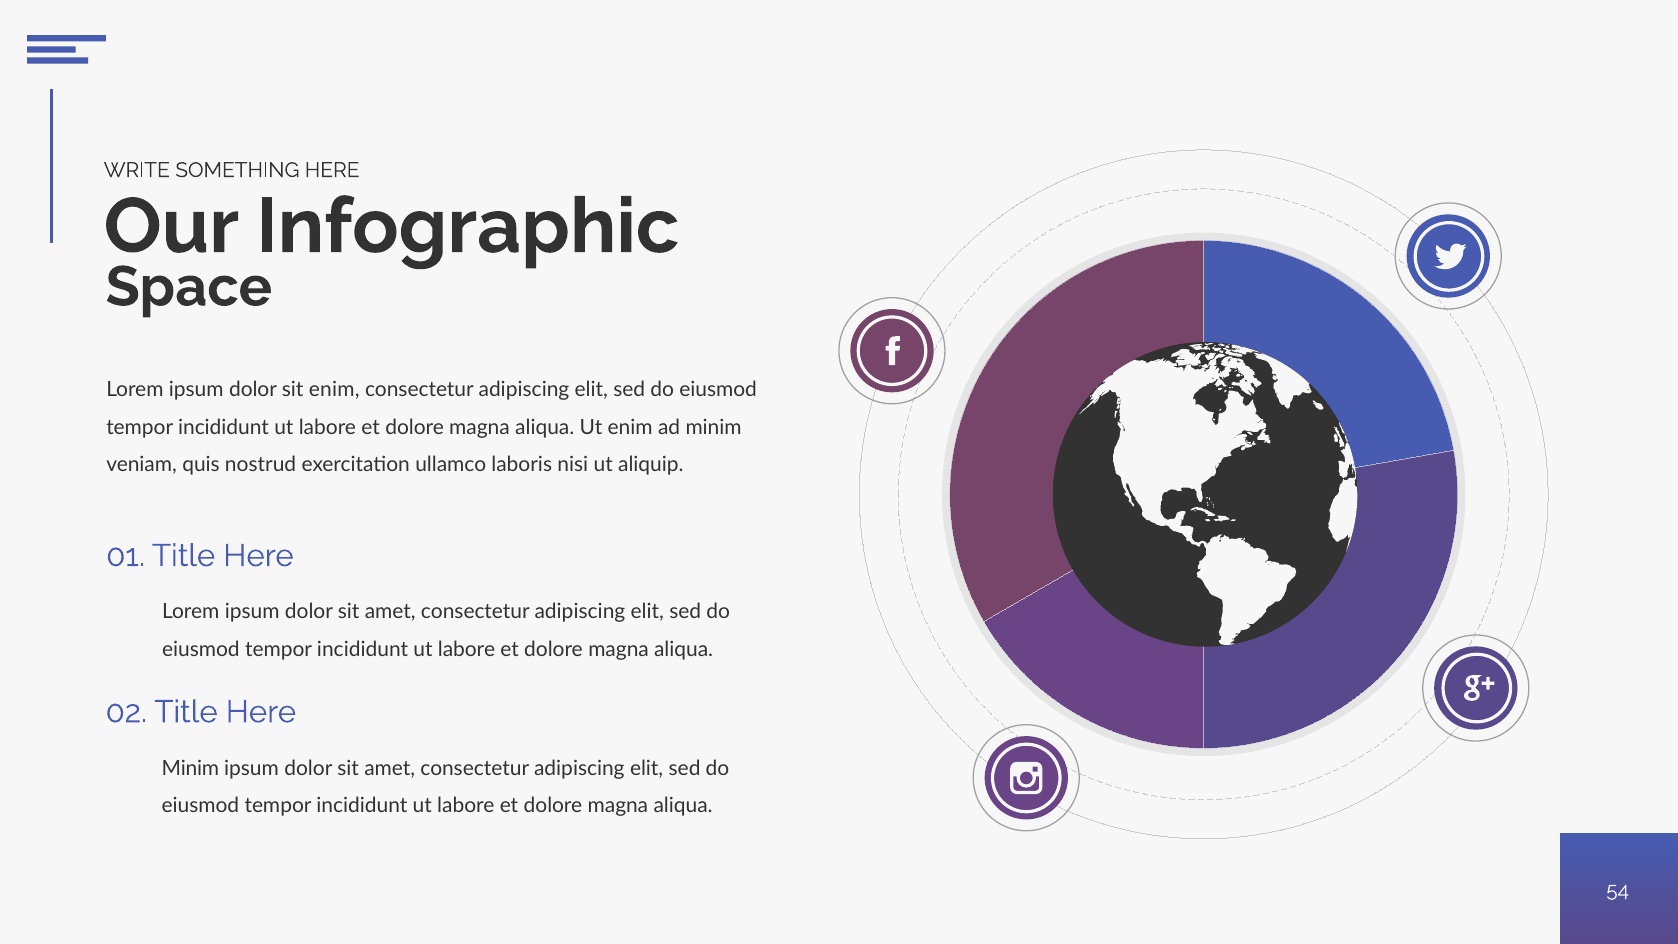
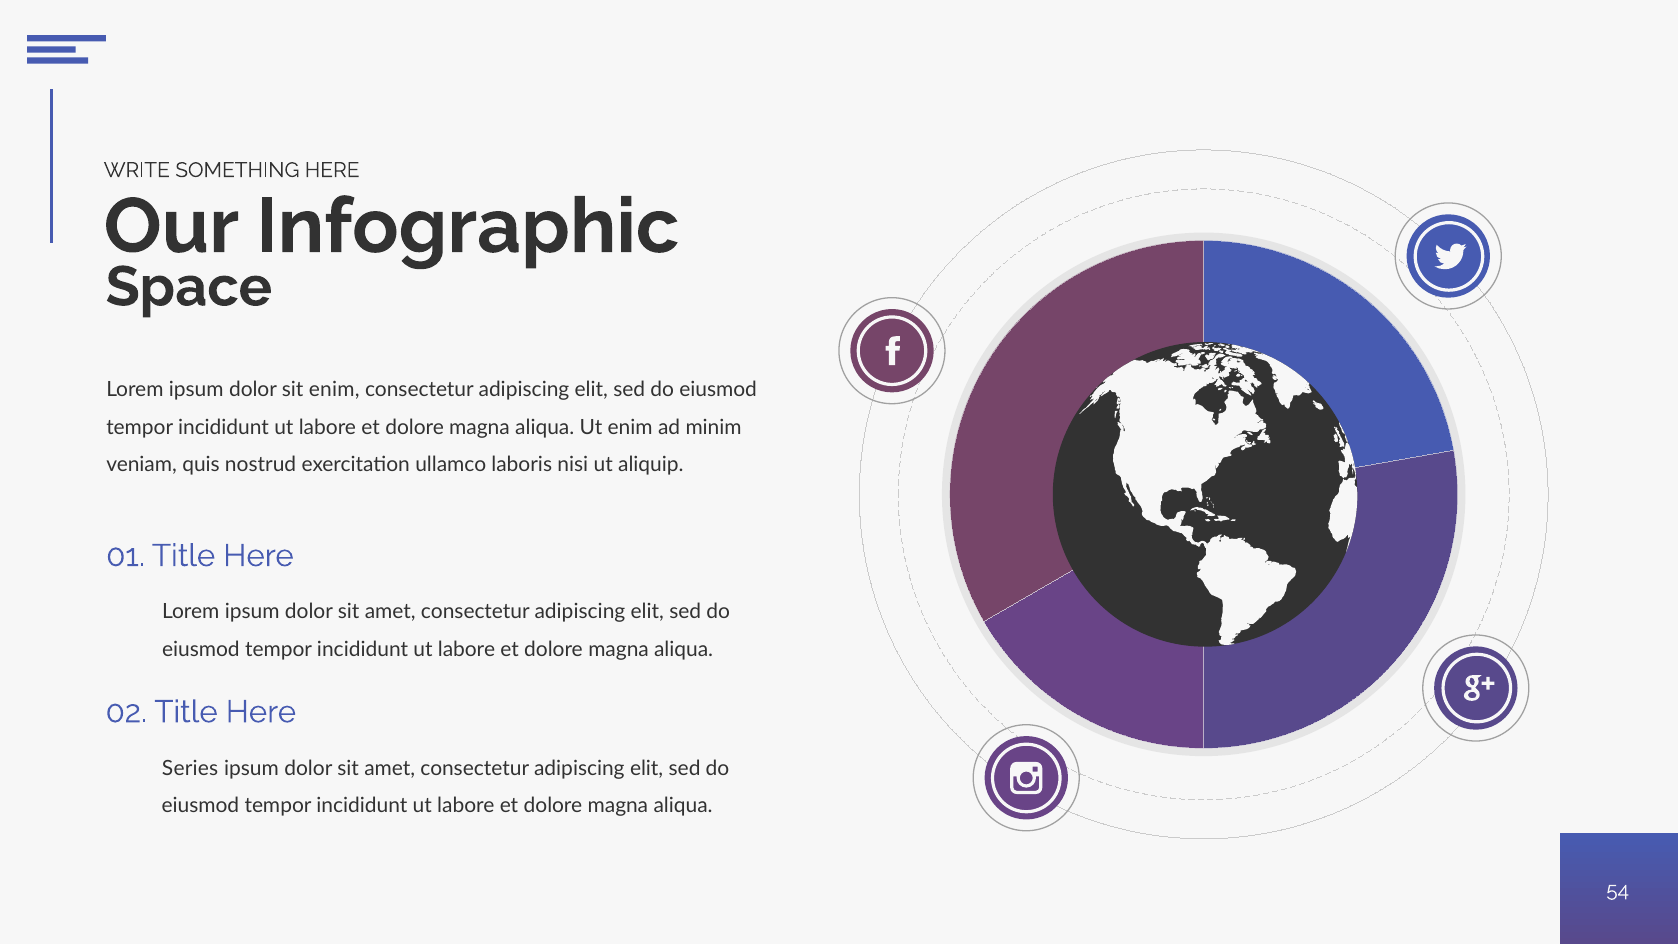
Minim at (190, 768): Minim -> Series
